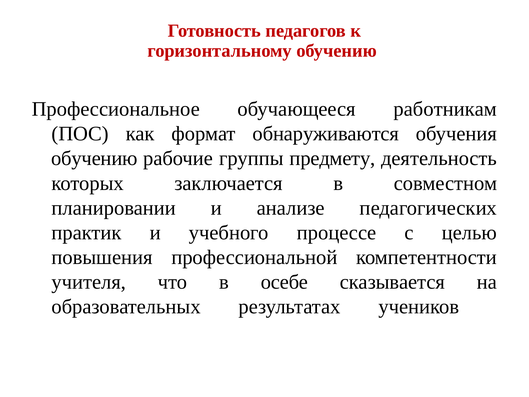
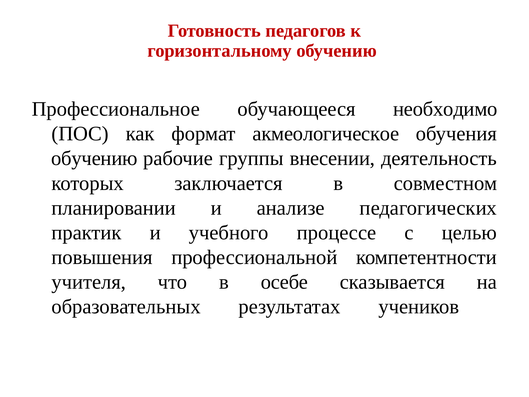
работникам: работникам -> необходимо
обнаруживаются: обнаруживаются -> акмеологическое
предмету: предмету -> внесении
